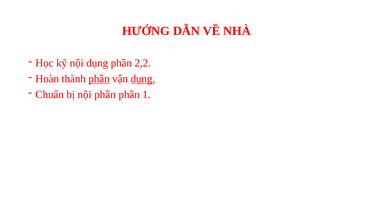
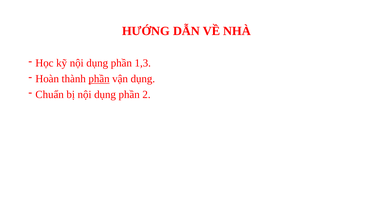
2,2: 2,2 -> 1,3
dụng at (143, 79) underline: present -> none
bị nội phần: phần -> dụng
1: 1 -> 2
